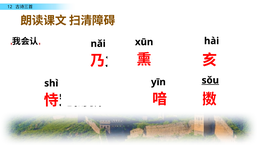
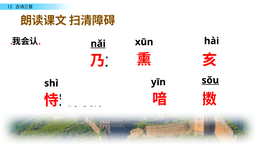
nǎi underline: none -> present
